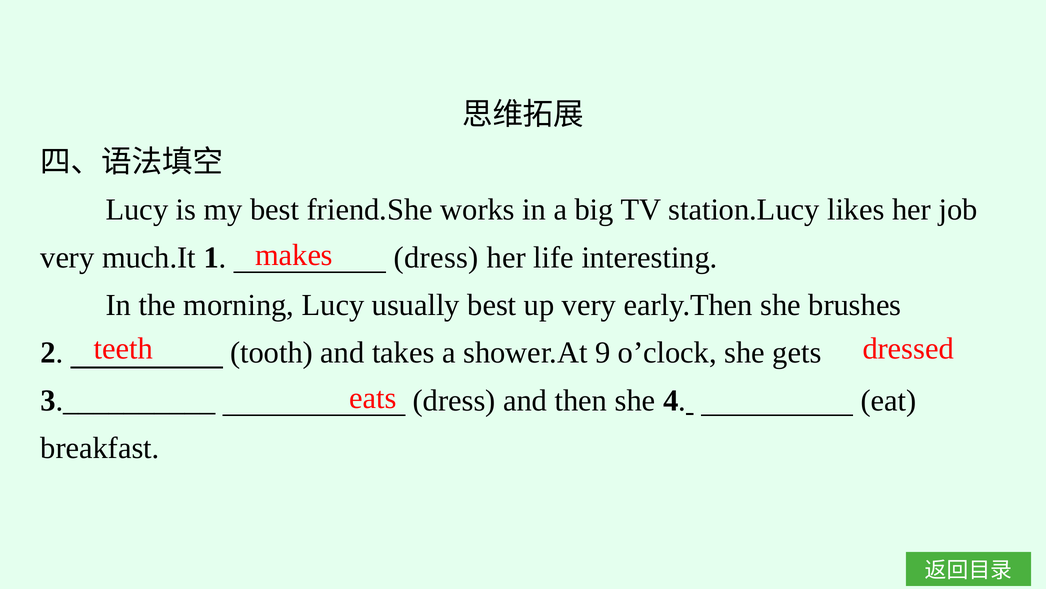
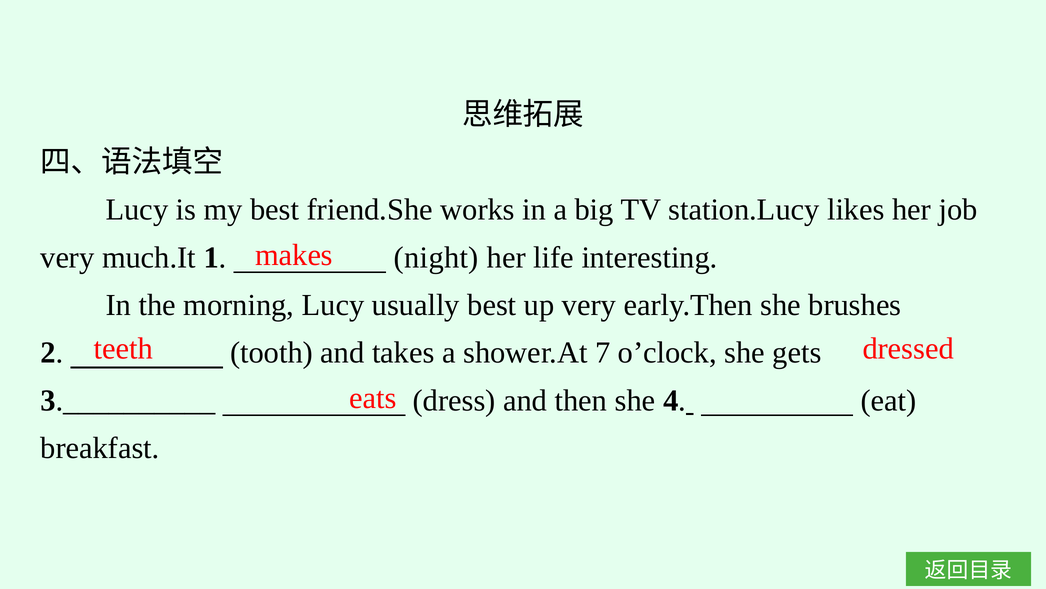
1 dress: dress -> night
9: 9 -> 7
